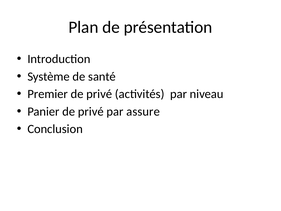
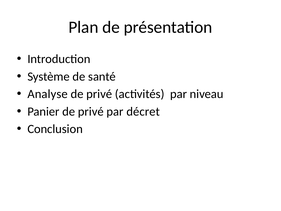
Premier: Premier -> Analyse
assure: assure -> décret
